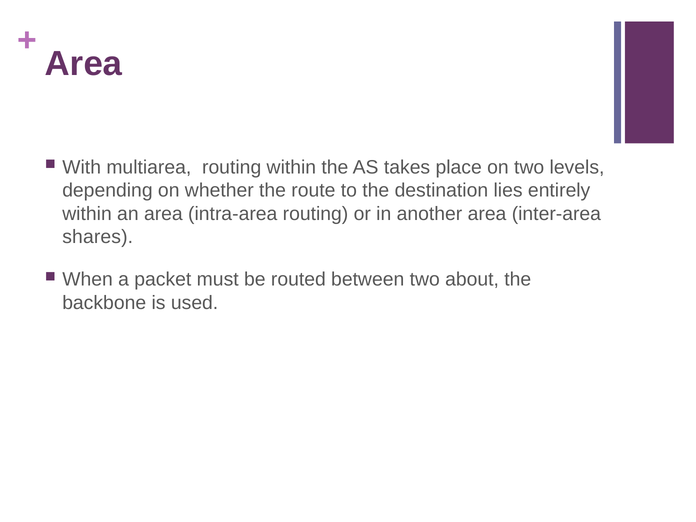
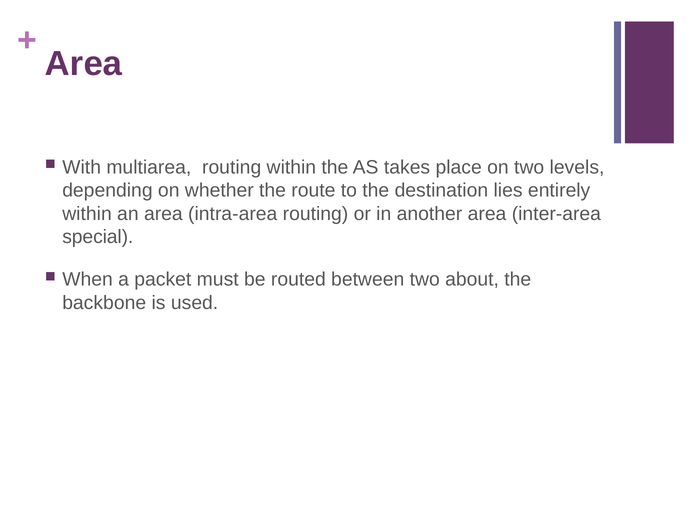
shares: shares -> special
